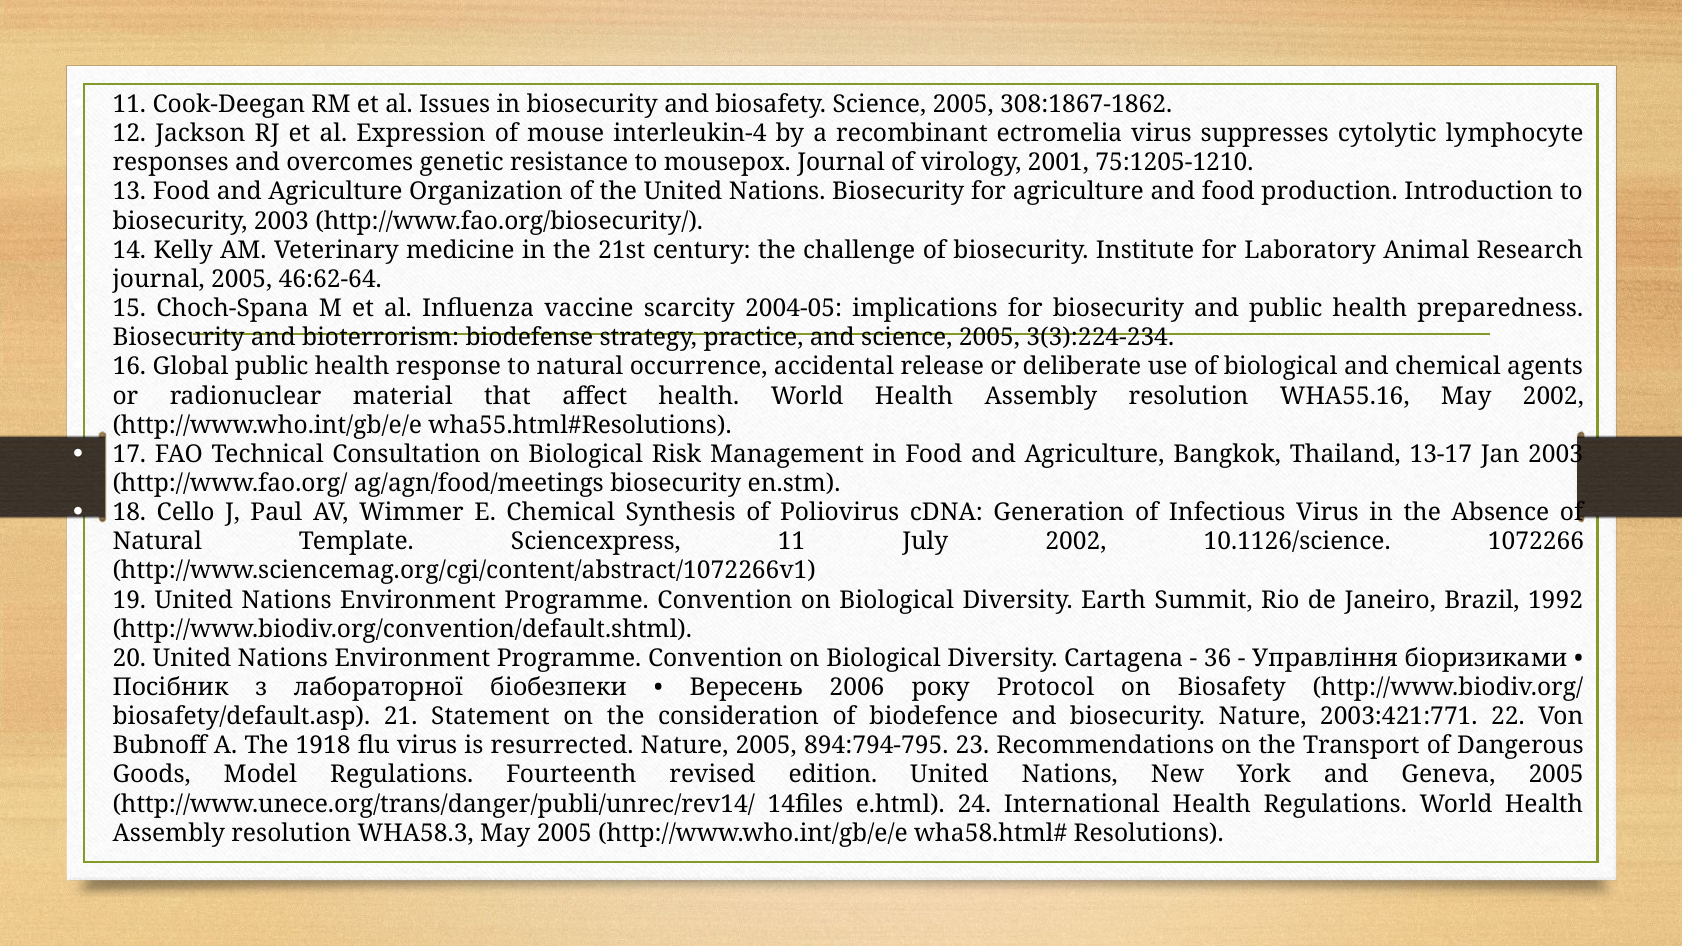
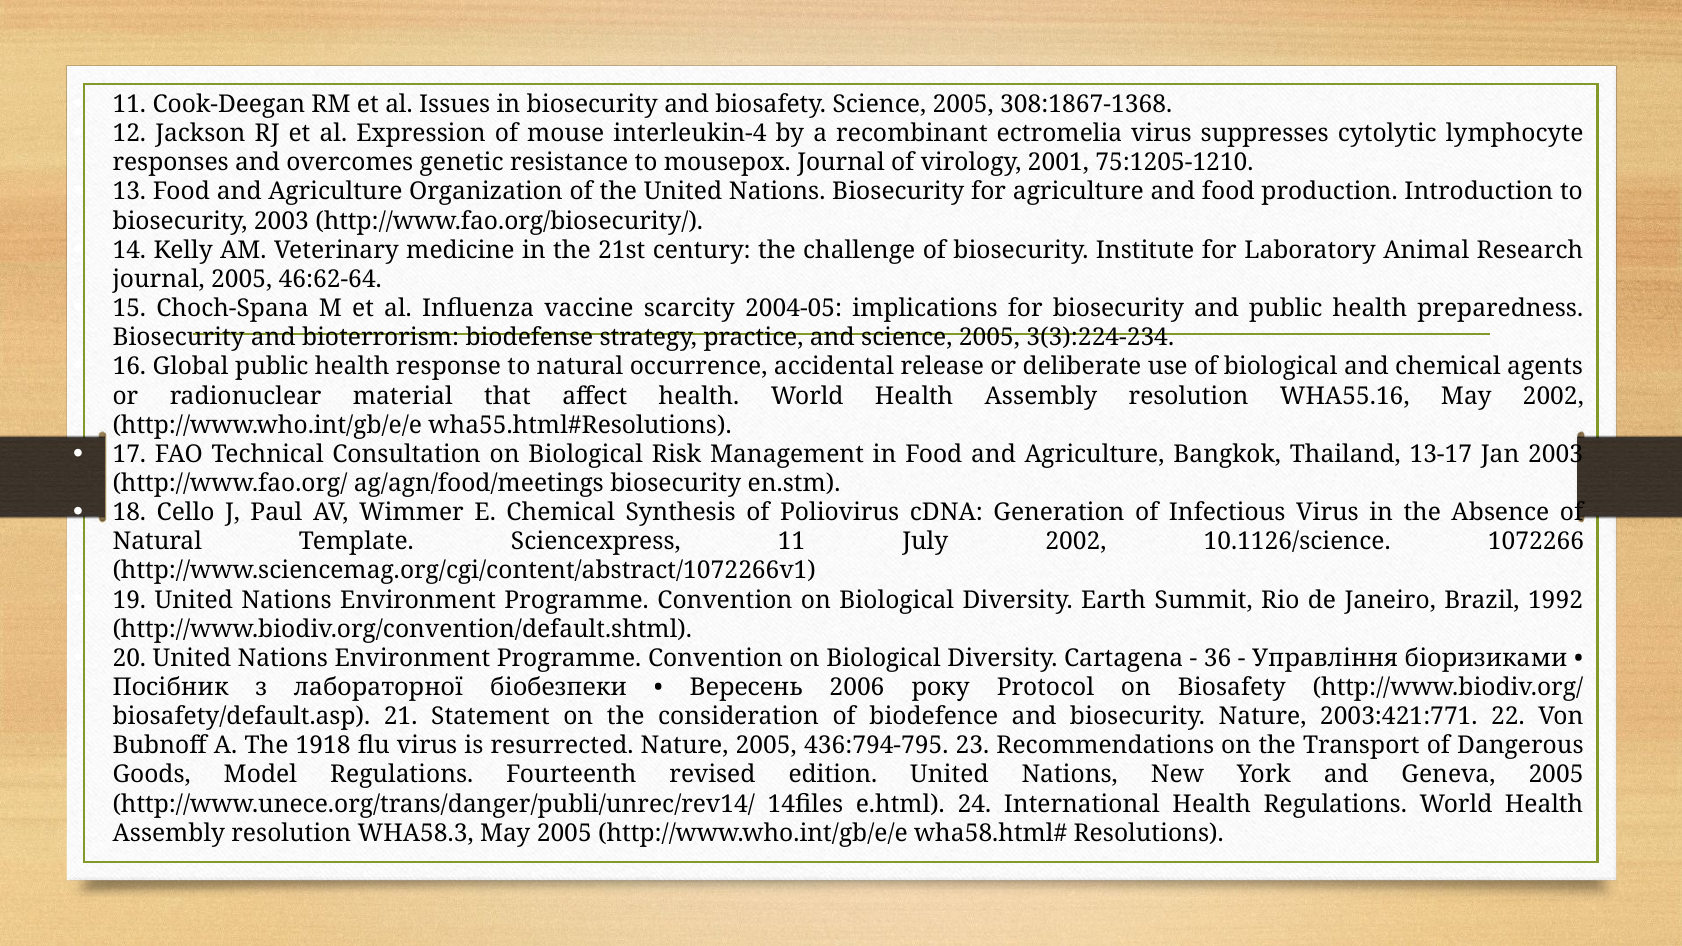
308:1867-1862: 308:1867-1862 -> 308:1867-1368
894:794-795: 894:794-795 -> 436:794-795
